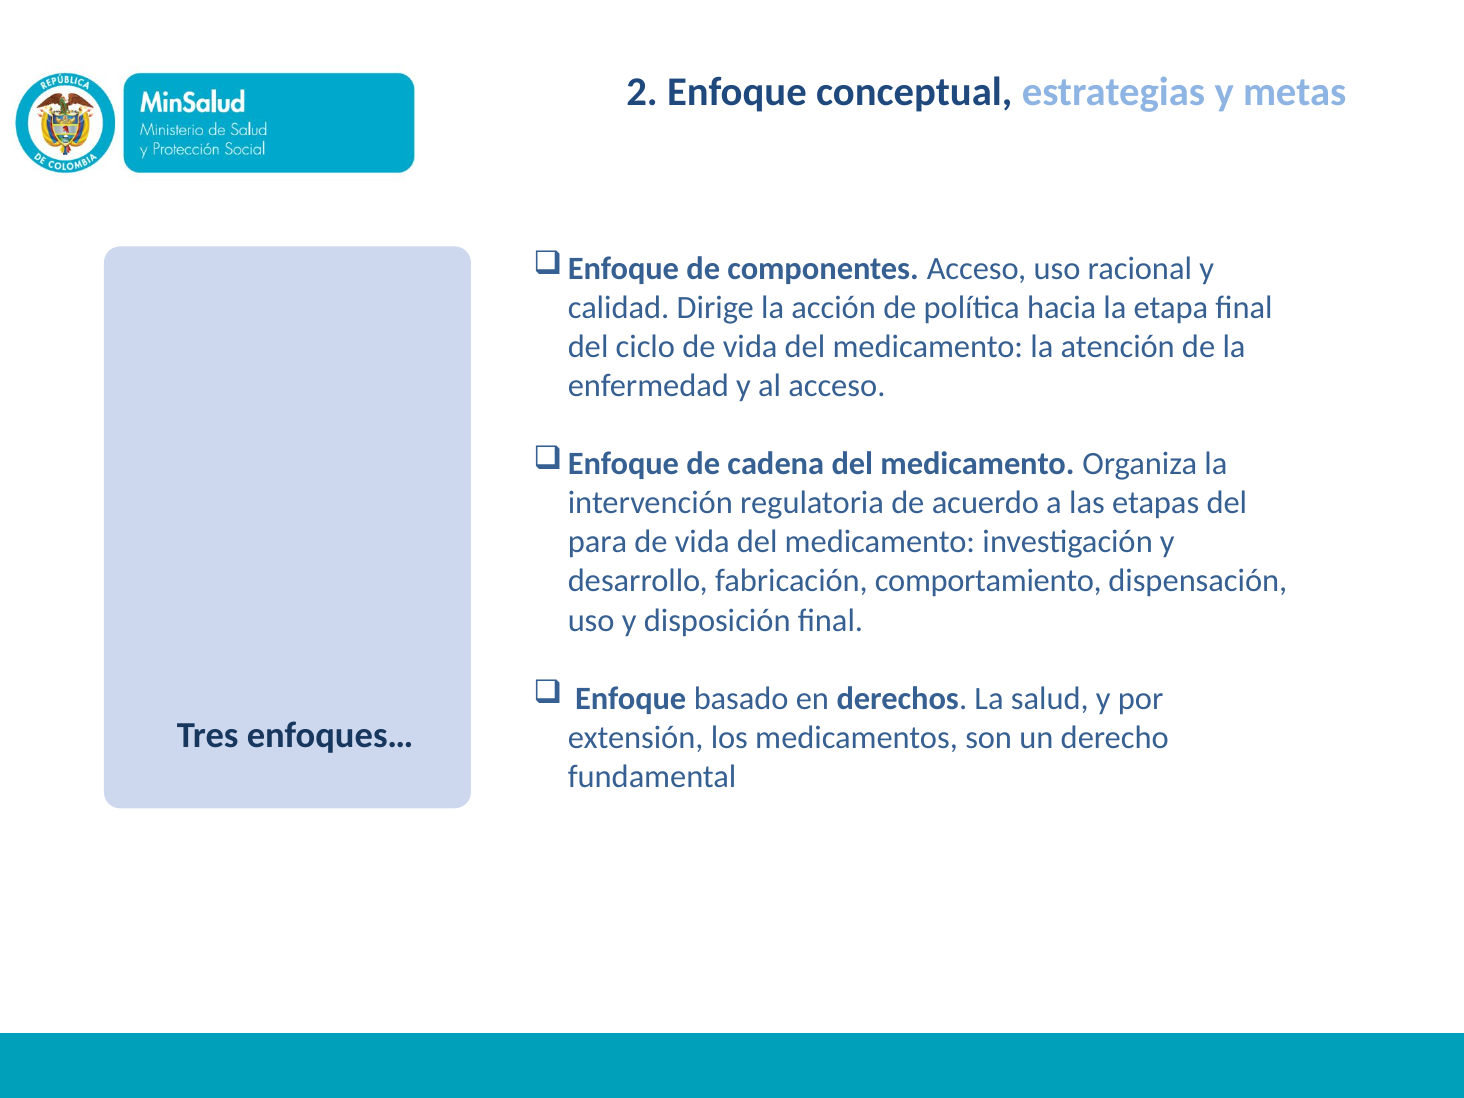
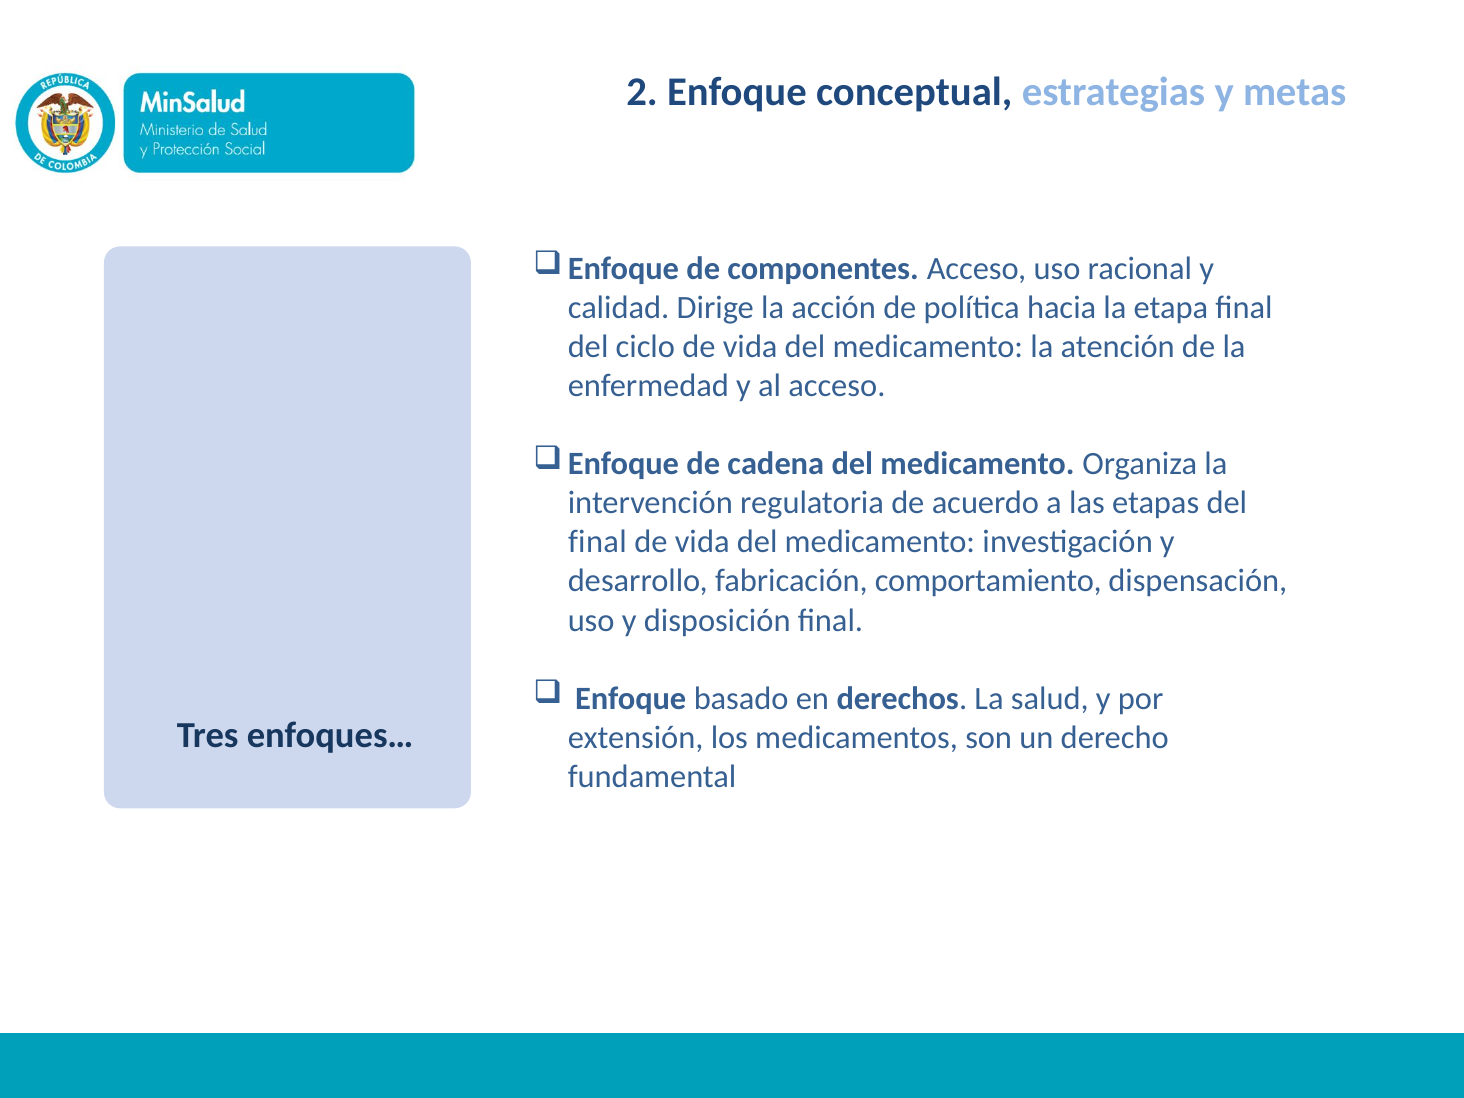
para at (598, 542): para -> final
